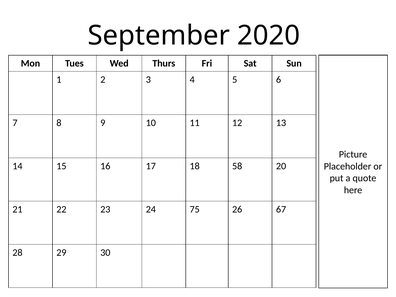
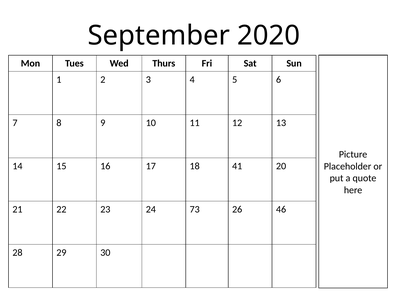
58: 58 -> 41
75: 75 -> 73
67: 67 -> 46
